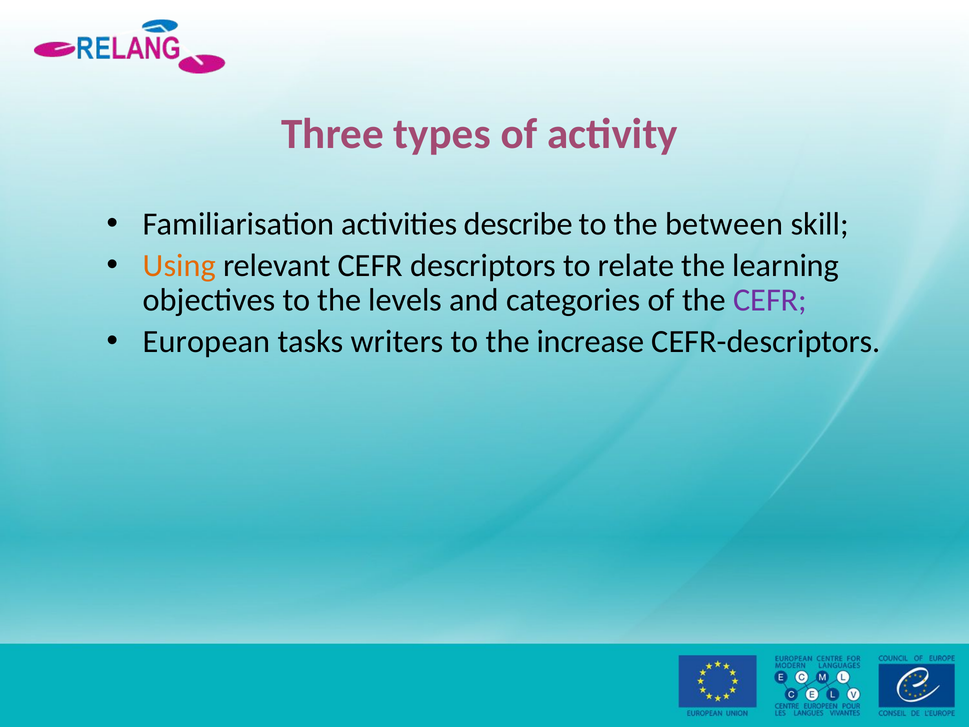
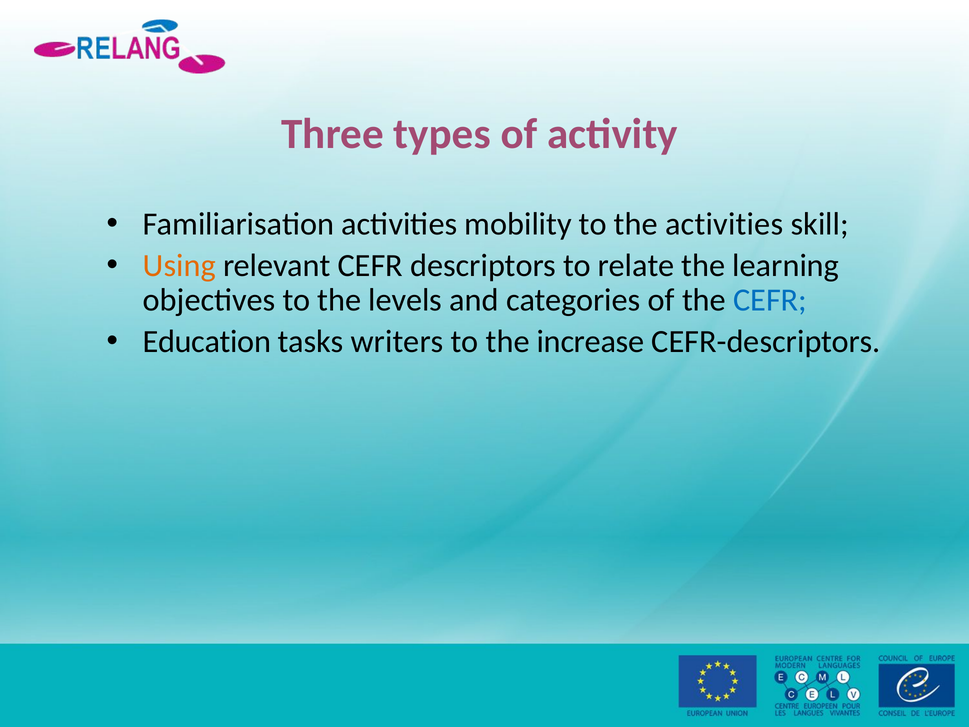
describe: describe -> mobility
the between: between -> activities
CEFR at (770, 300) colour: purple -> blue
European: European -> Education
